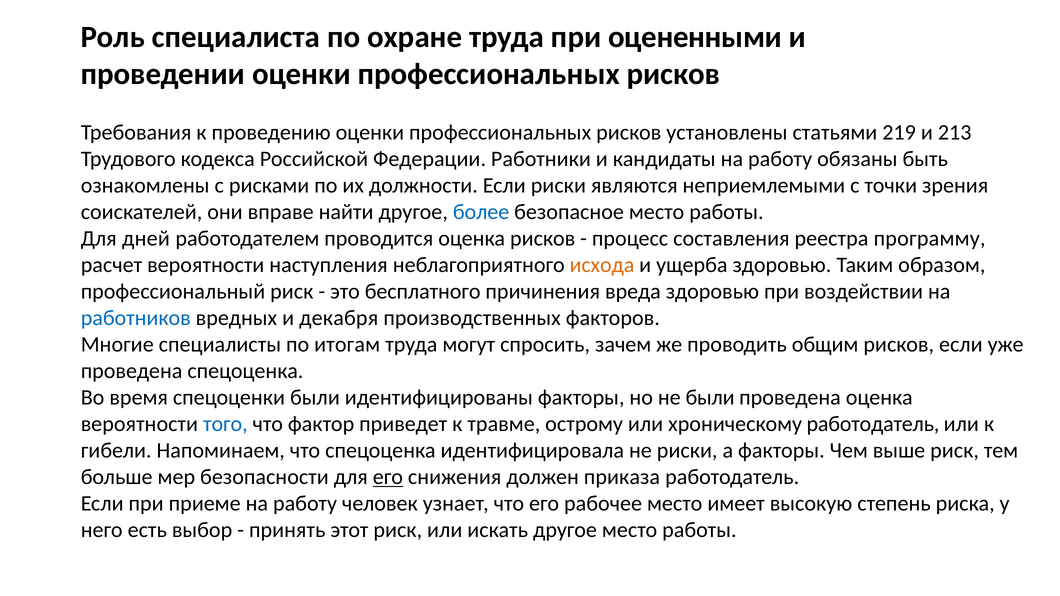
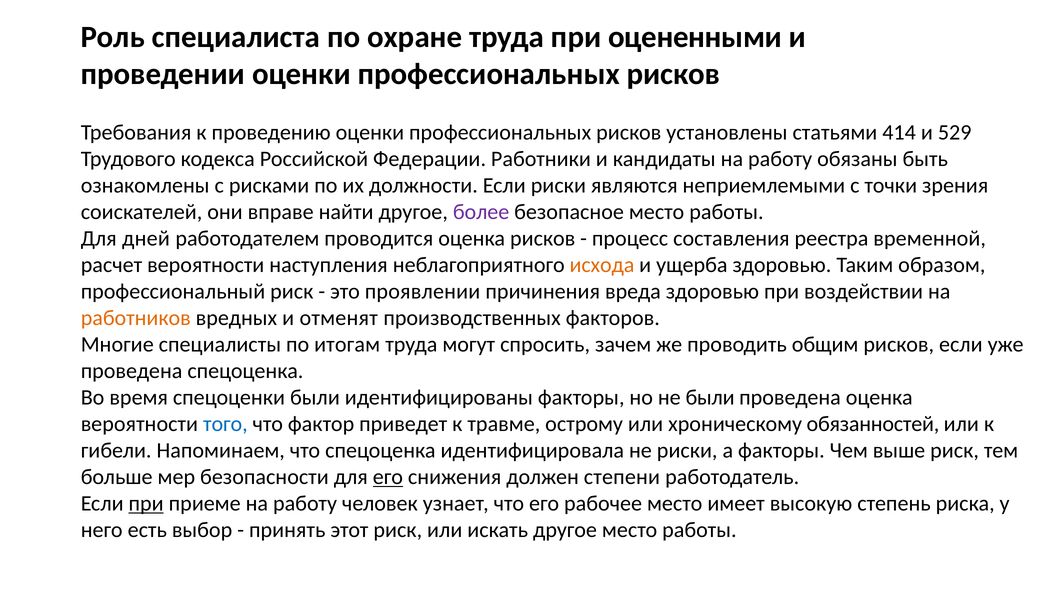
219: 219 -> 414
213: 213 -> 529
более colour: blue -> purple
программу: программу -> временной
бесплатного: бесплатного -> проявлении
работников colour: blue -> orange
декабря: декабря -> отменят
хроническому работодатель: работодатель -> обязанностей
приказа: приказа -> степени
при at (146, 504) underline: none -> present
